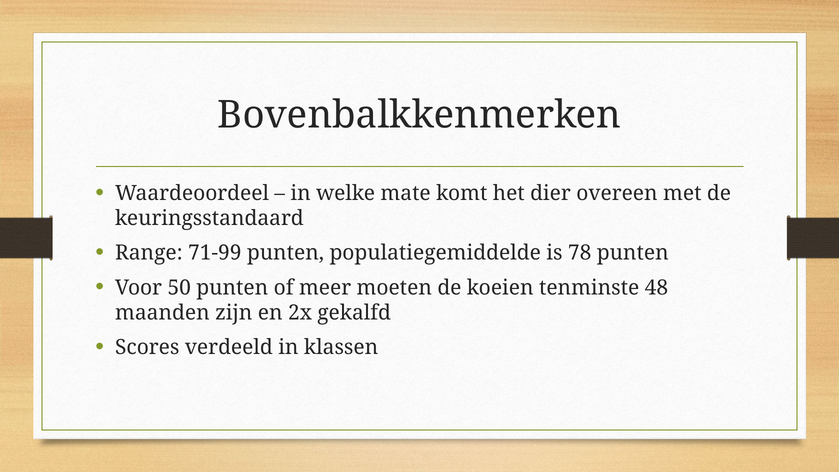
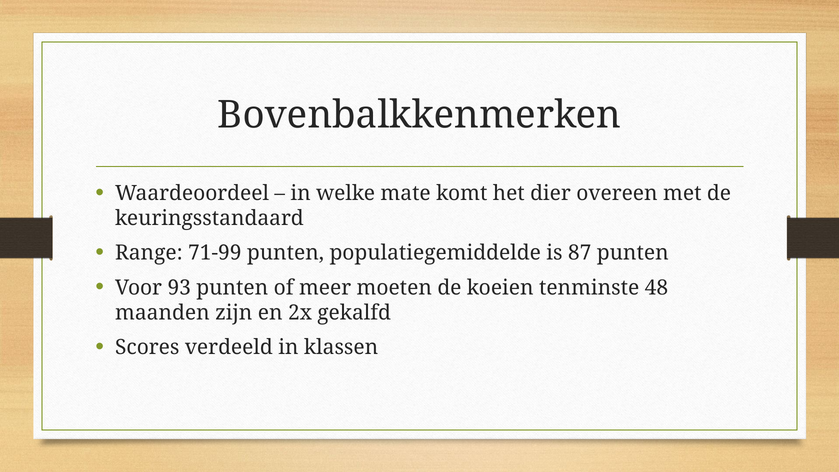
78: 78 -> 87
50: 50 -> 93
